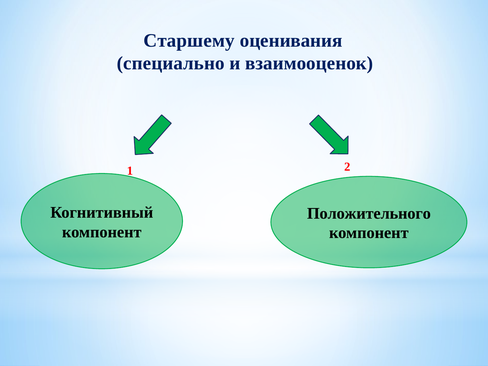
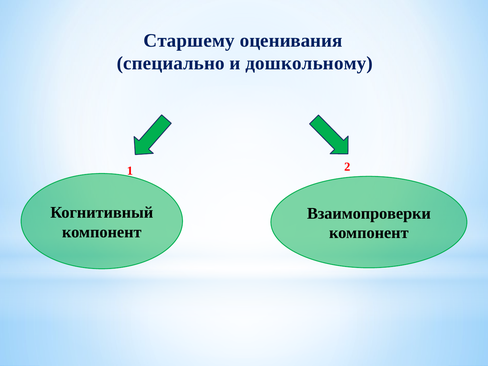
взаимооценок: взаимооценок -> дошкольному
Положительного: Положительного -> Взаимопроверки
